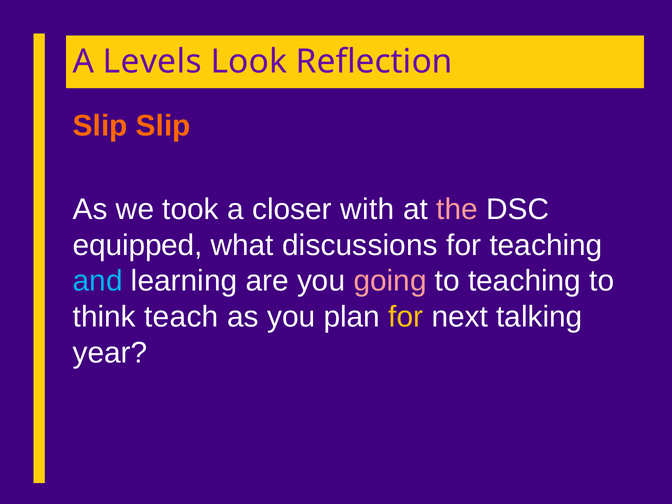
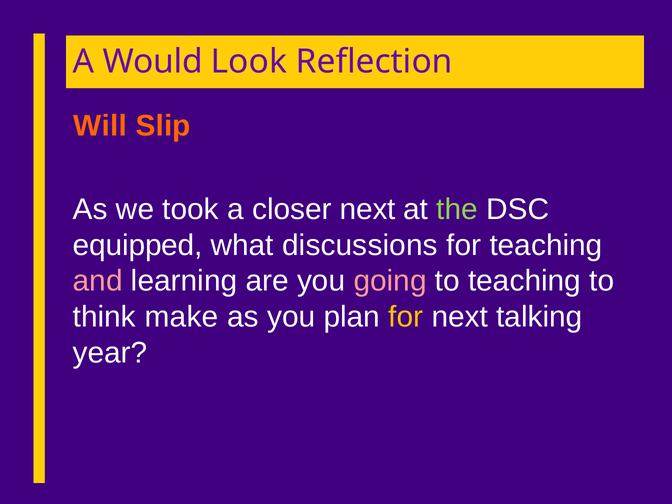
Levels: Levels -> Would
Slip at (100, 126): Slip -> Will
closer with: with -> next
the colour: pink -> light green
and colour: light blue -> pink
teach: teach -> make
